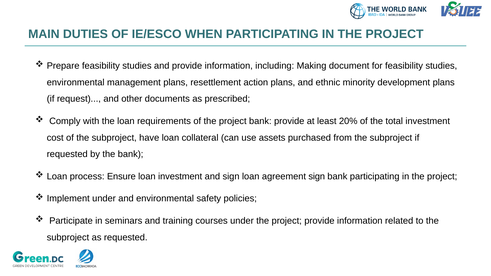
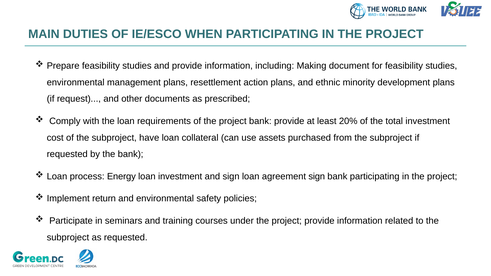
Ensure: Ensure -> Energy
Implement under: under -> return
